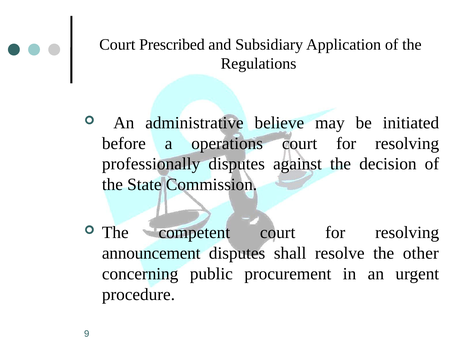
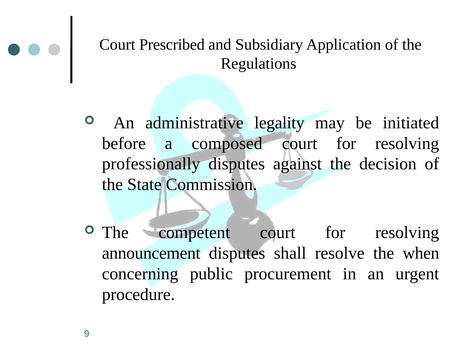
believe: believe -> legality
operations: operations -> composed
other: other -> when
